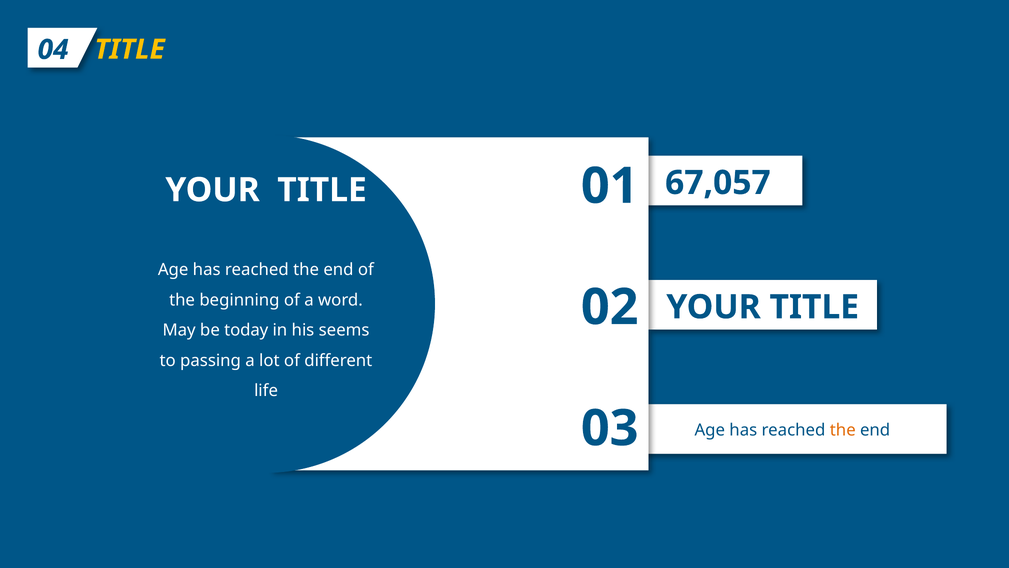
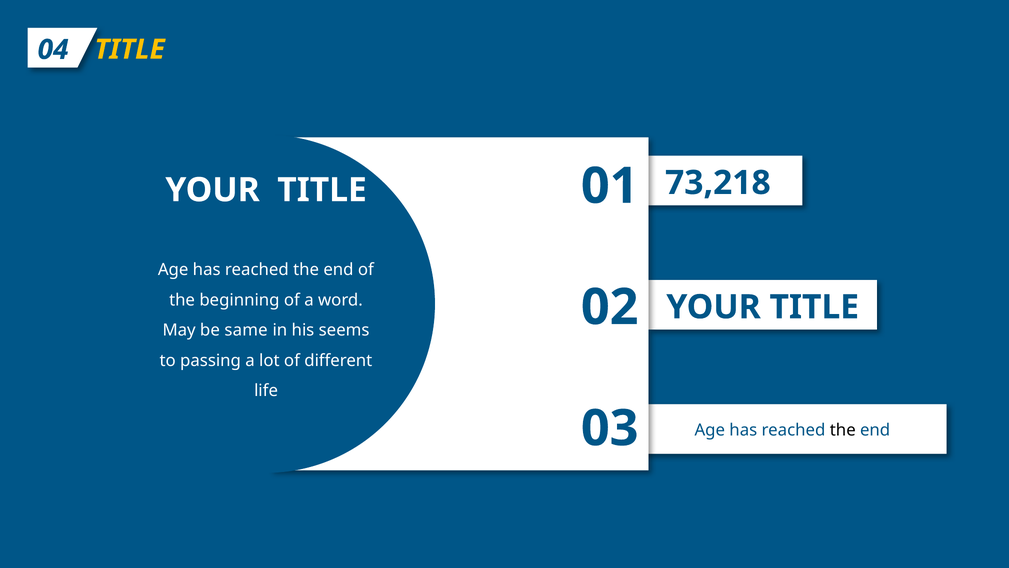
67,057: 67,057 -> 73,218
today: today -> same
the at (843, 430) colour: orange -> black
